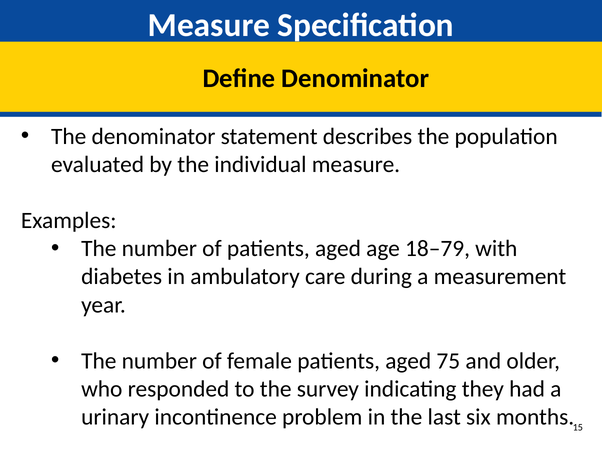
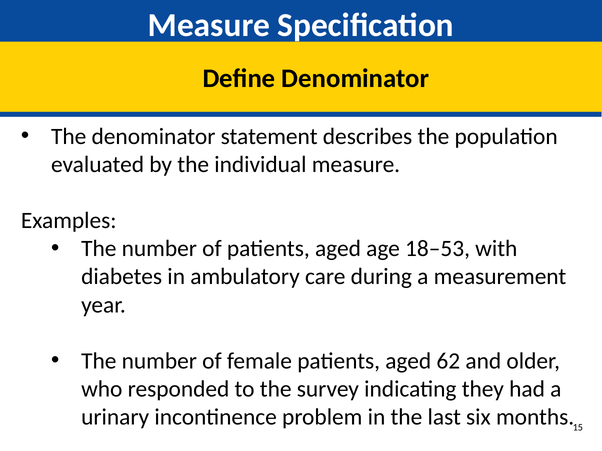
18–79: 18–79 -> 18–53
75: 75 -> 62
